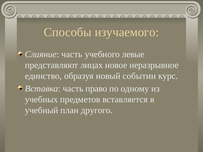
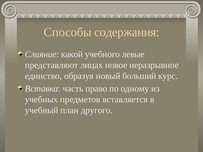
изучаемого: изучаемого -> содержания
Слияние часть: часть -> какой
событии: событии -> больший
